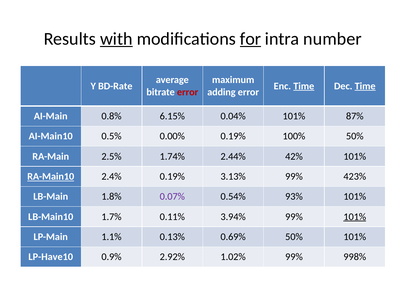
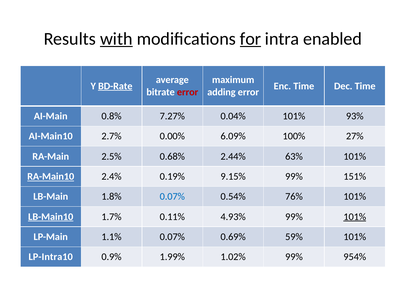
number: number -> enabled
BD-Rate underline: none -> present
Time at (304, 86) underline: present -> none
Time at (365, 86) underline: present -> none
6.15%: 6.15% -> 7.27%
87%: 87% -> 93%
0.5%: 0.5% -> 2.7%
0.00% 0.19%: 0.19% -> 6.09%
100% 50%: 50% -> 27%
1.74%: 1.74% -> 0.68%
42%: 42% -> 63%
3.13%: 3.13% -> 9.15%
423%: 423% -> 151%
0.07% at (172, 197) colour: purple -> blue
93%: 93% -> 76%
LB-Main10 underline: none -> present
3.94%: 3.94% -> 4.93%
1.1% 0.13%: 0.13% -> 0.07%
0.69% 50%: 50% -> 59%
LP-Have10: LP-Have10 -> LP-Intra10
2.92%: 2.92% -> 1.99%
998%: 998% -> 954%
